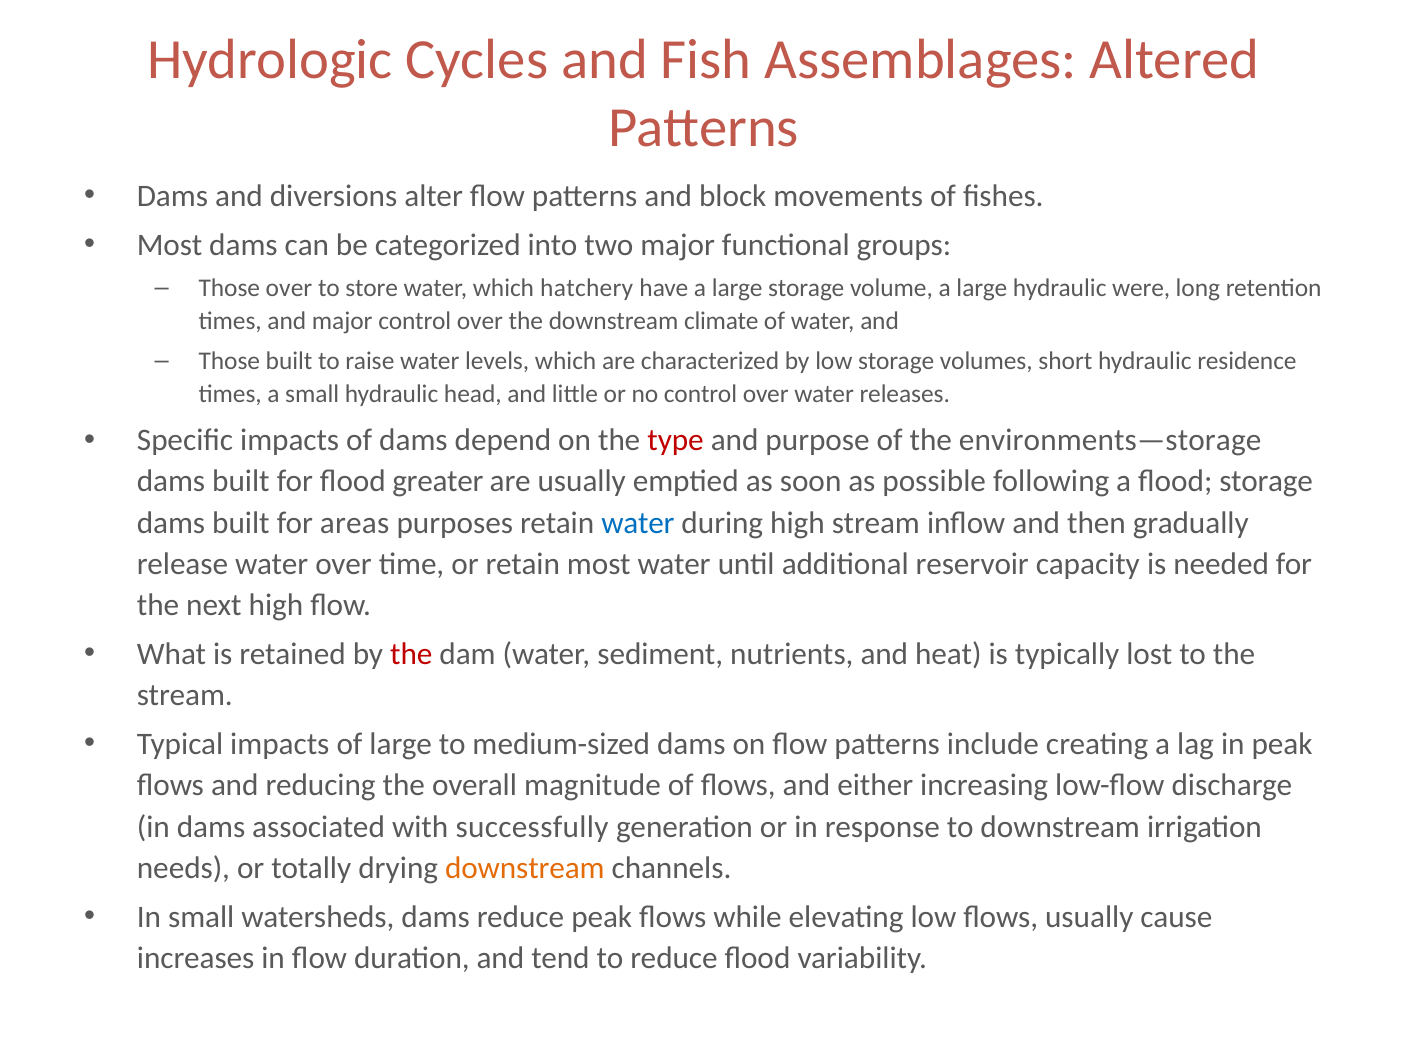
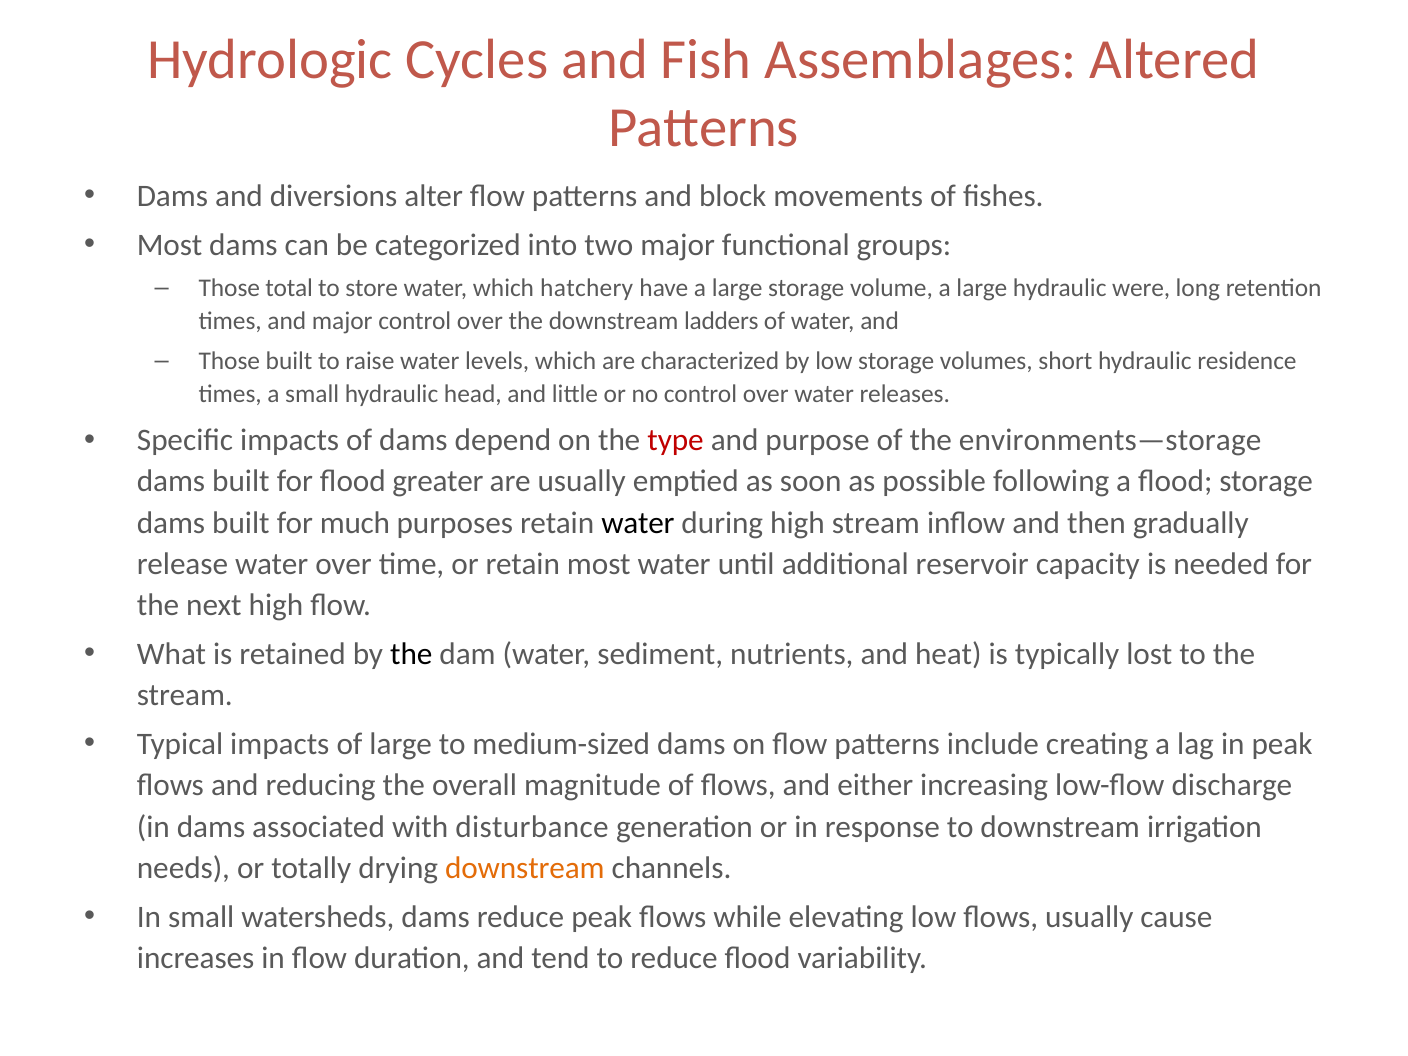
Those over: over -> total
climate: climate -> ladders
areas: areas -> much
water at (638, 523) colour: blue -> black
the at (411, 654) colour: red -> black
successfully: successfully -> disturbance
